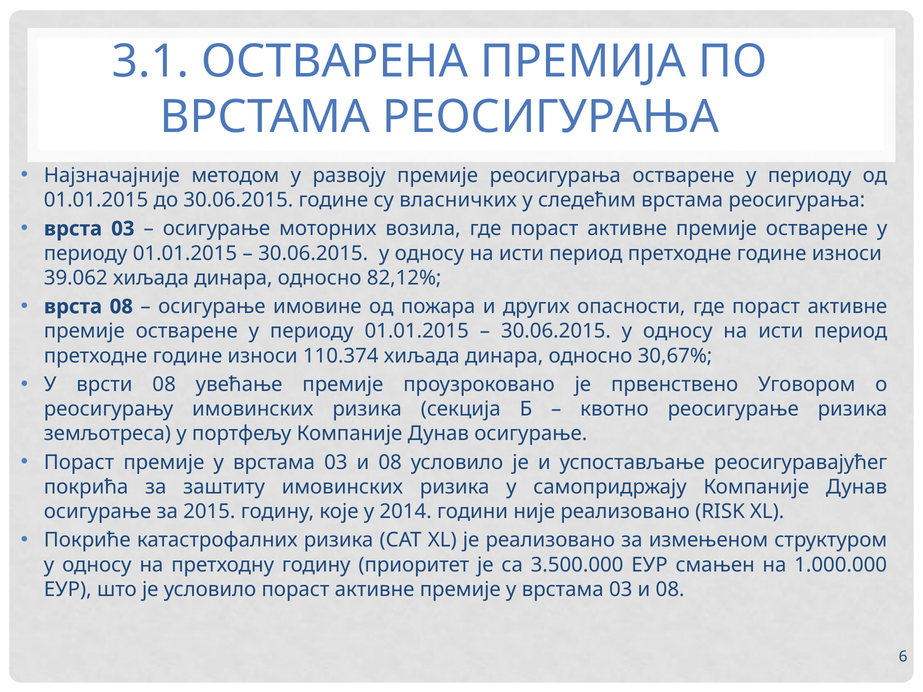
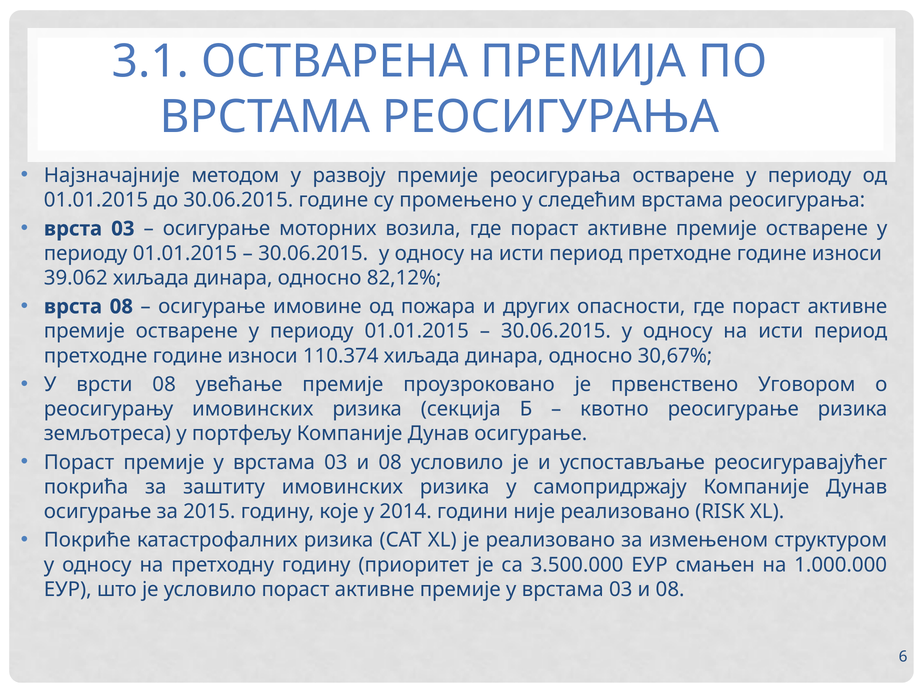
власничких: власничких -> промењено
